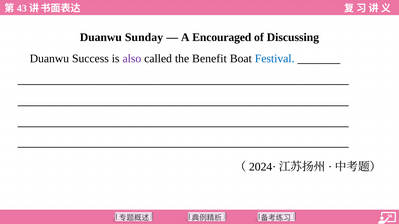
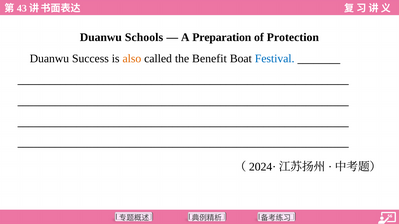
Sunday: Sunday -> Schools
Encouraged: Encouraged -> Preparation
Discussing: Discussing -> Protection
also colour: purple -> orange
